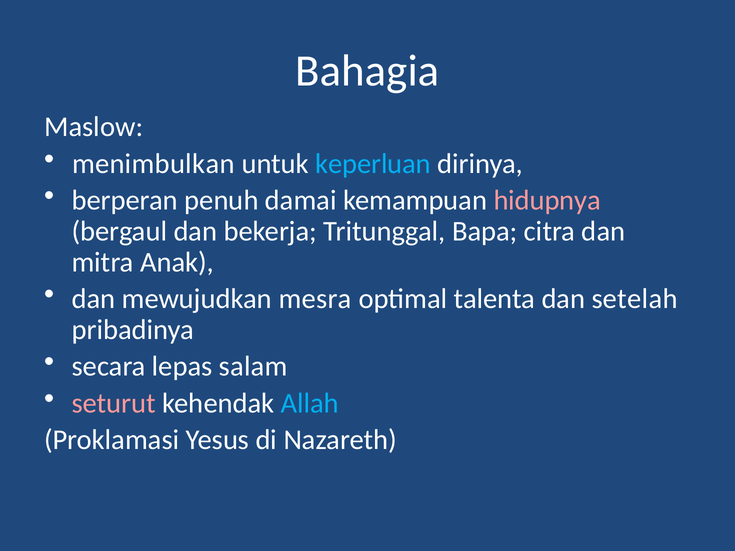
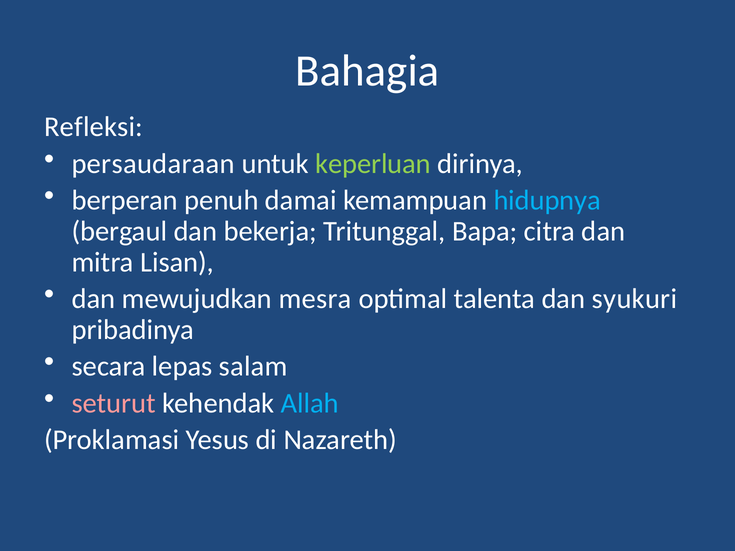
Maslow: Maslow -> Refleksi
menimbulkan: menimbulkan -> persaudaraan
keperluan colour: light blue -> light green
hidupnya colour: pink -> light blue
Anak: Anak -> Lisan
setelah: setelah -> syukuri
